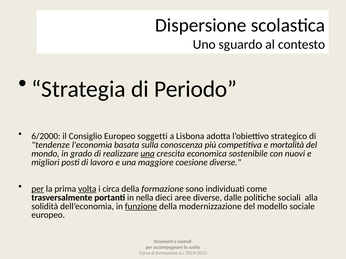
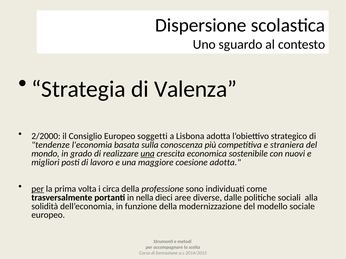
Periodo: Periodo -> Valenza
6/2000: 6/2000 -> 2/2000
mortalità: mortalità -> straniera
coesione diverse: diverse -> adotta
volta underline: present -> none
della formazione: formazione -> professione
funzione underline: present -> none
